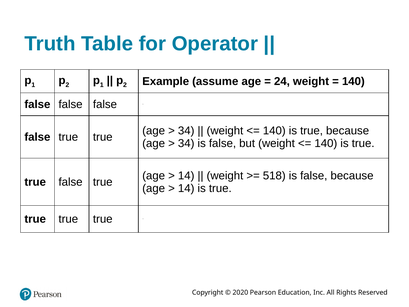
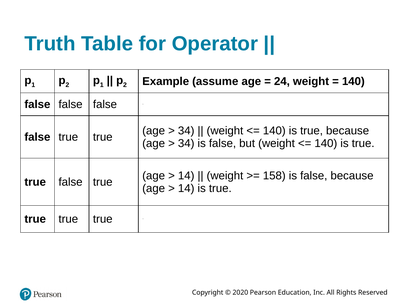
518: 518 -> 158
